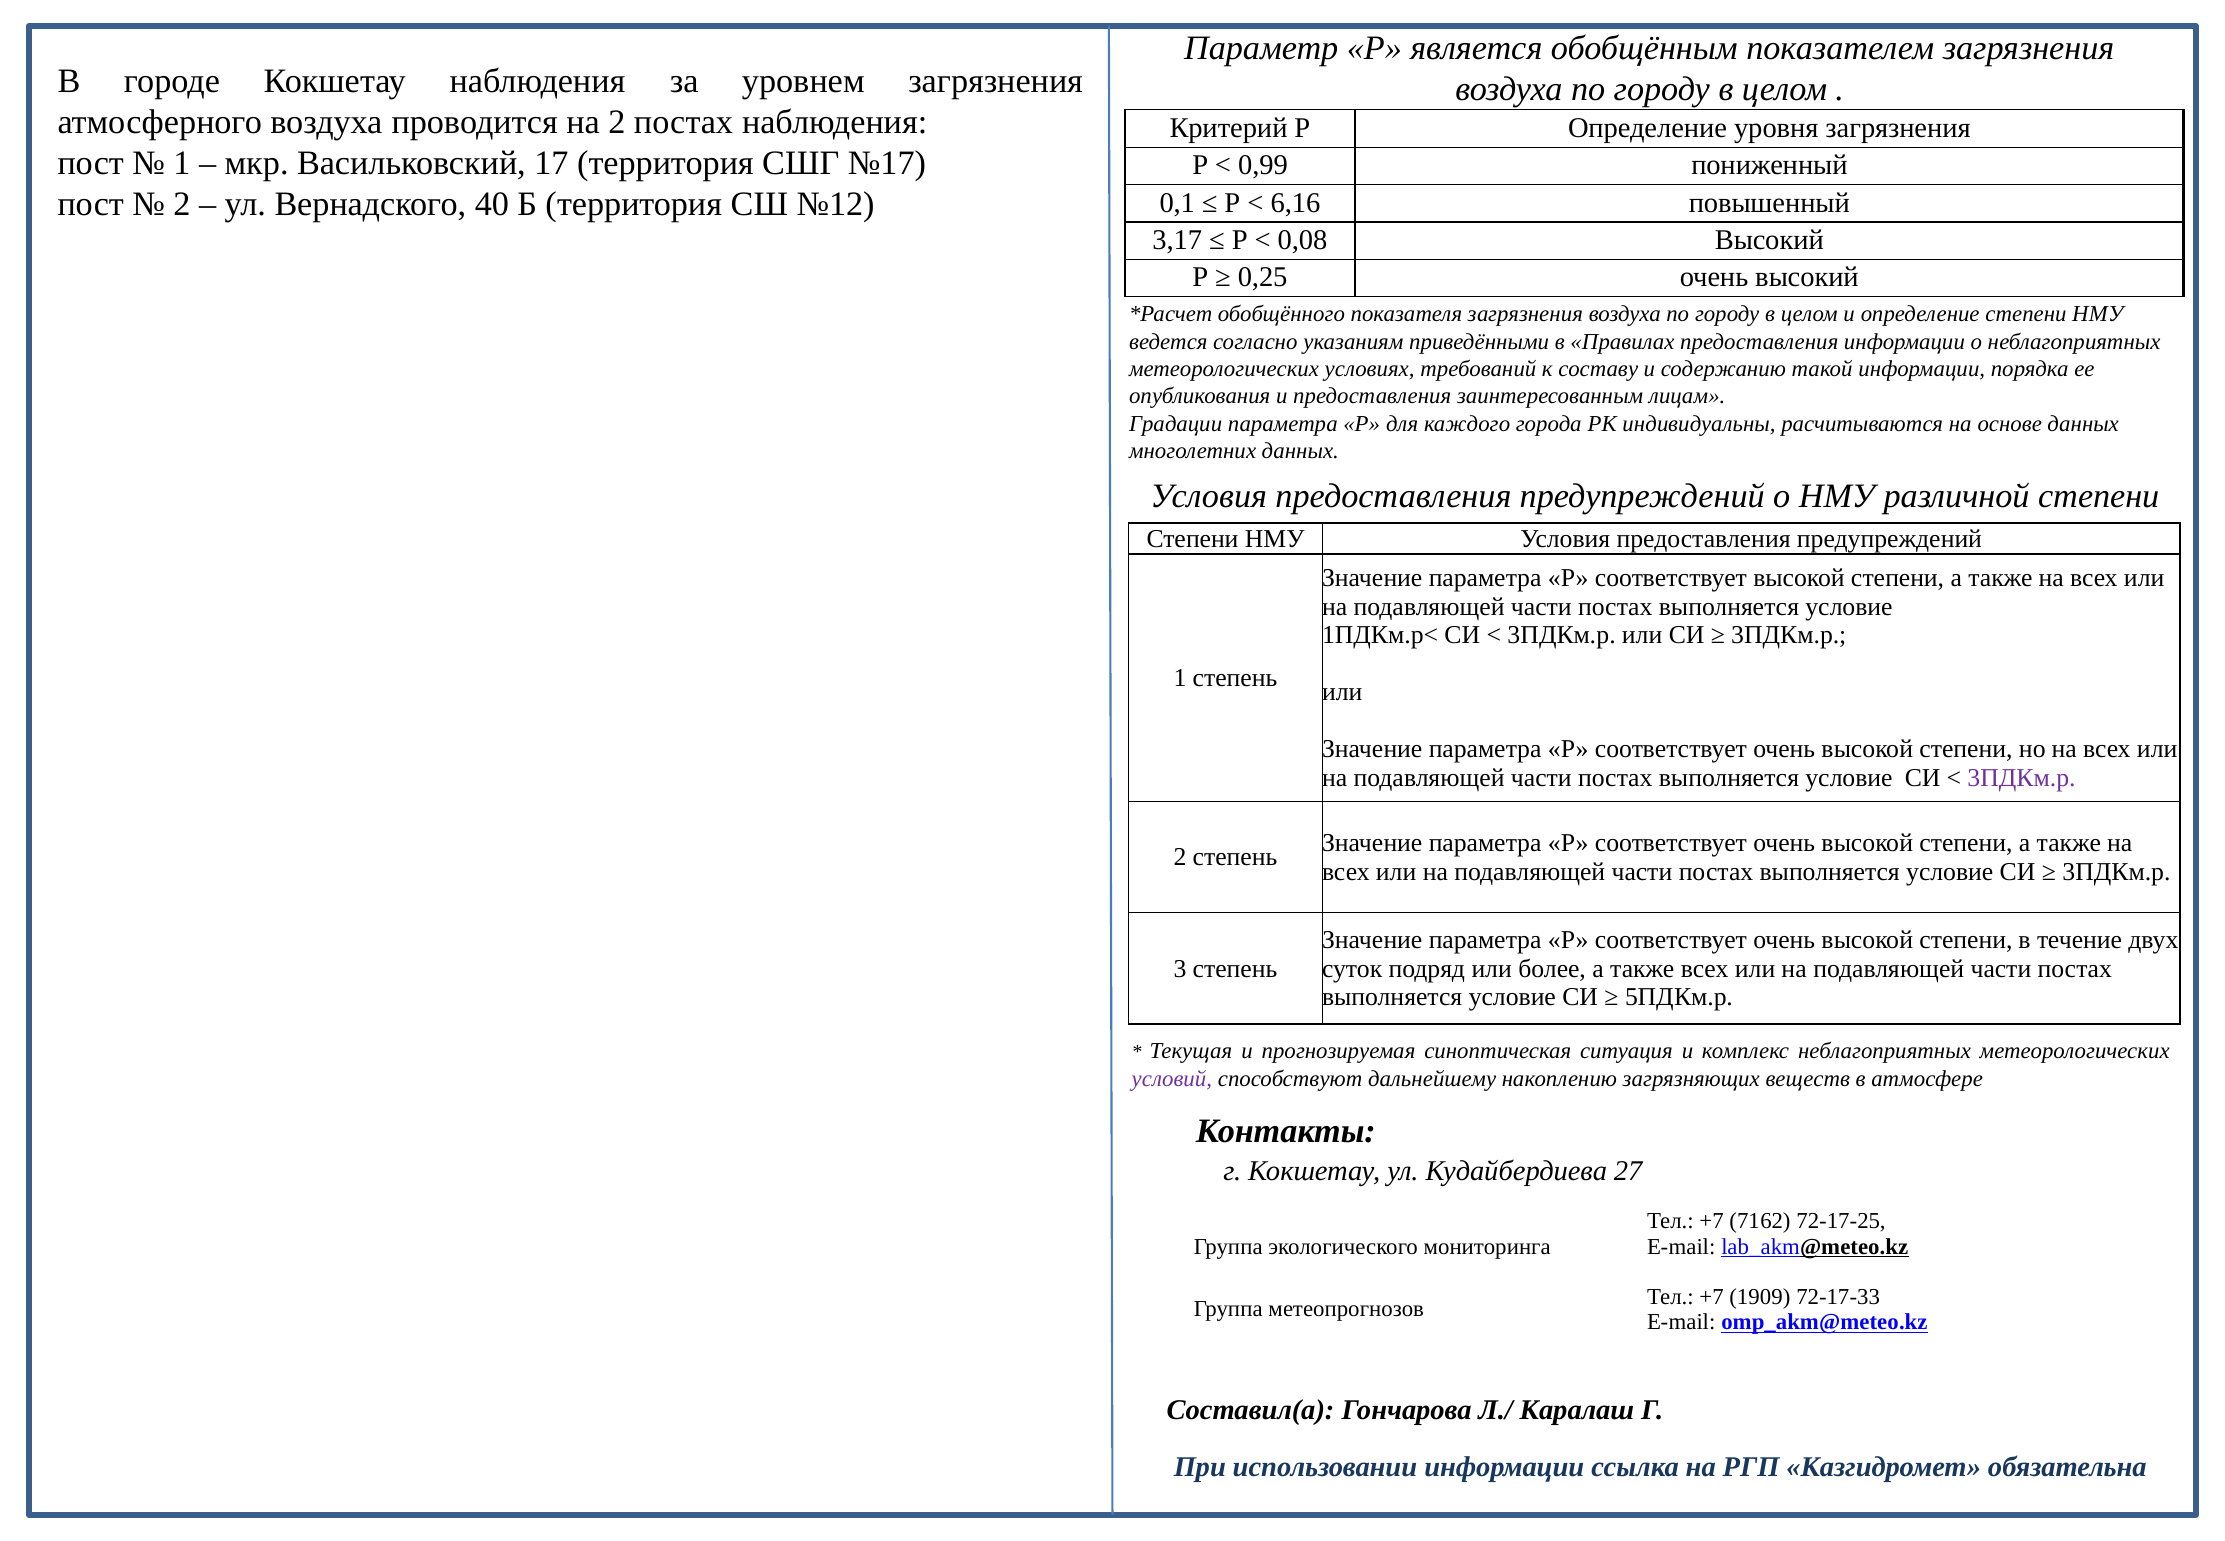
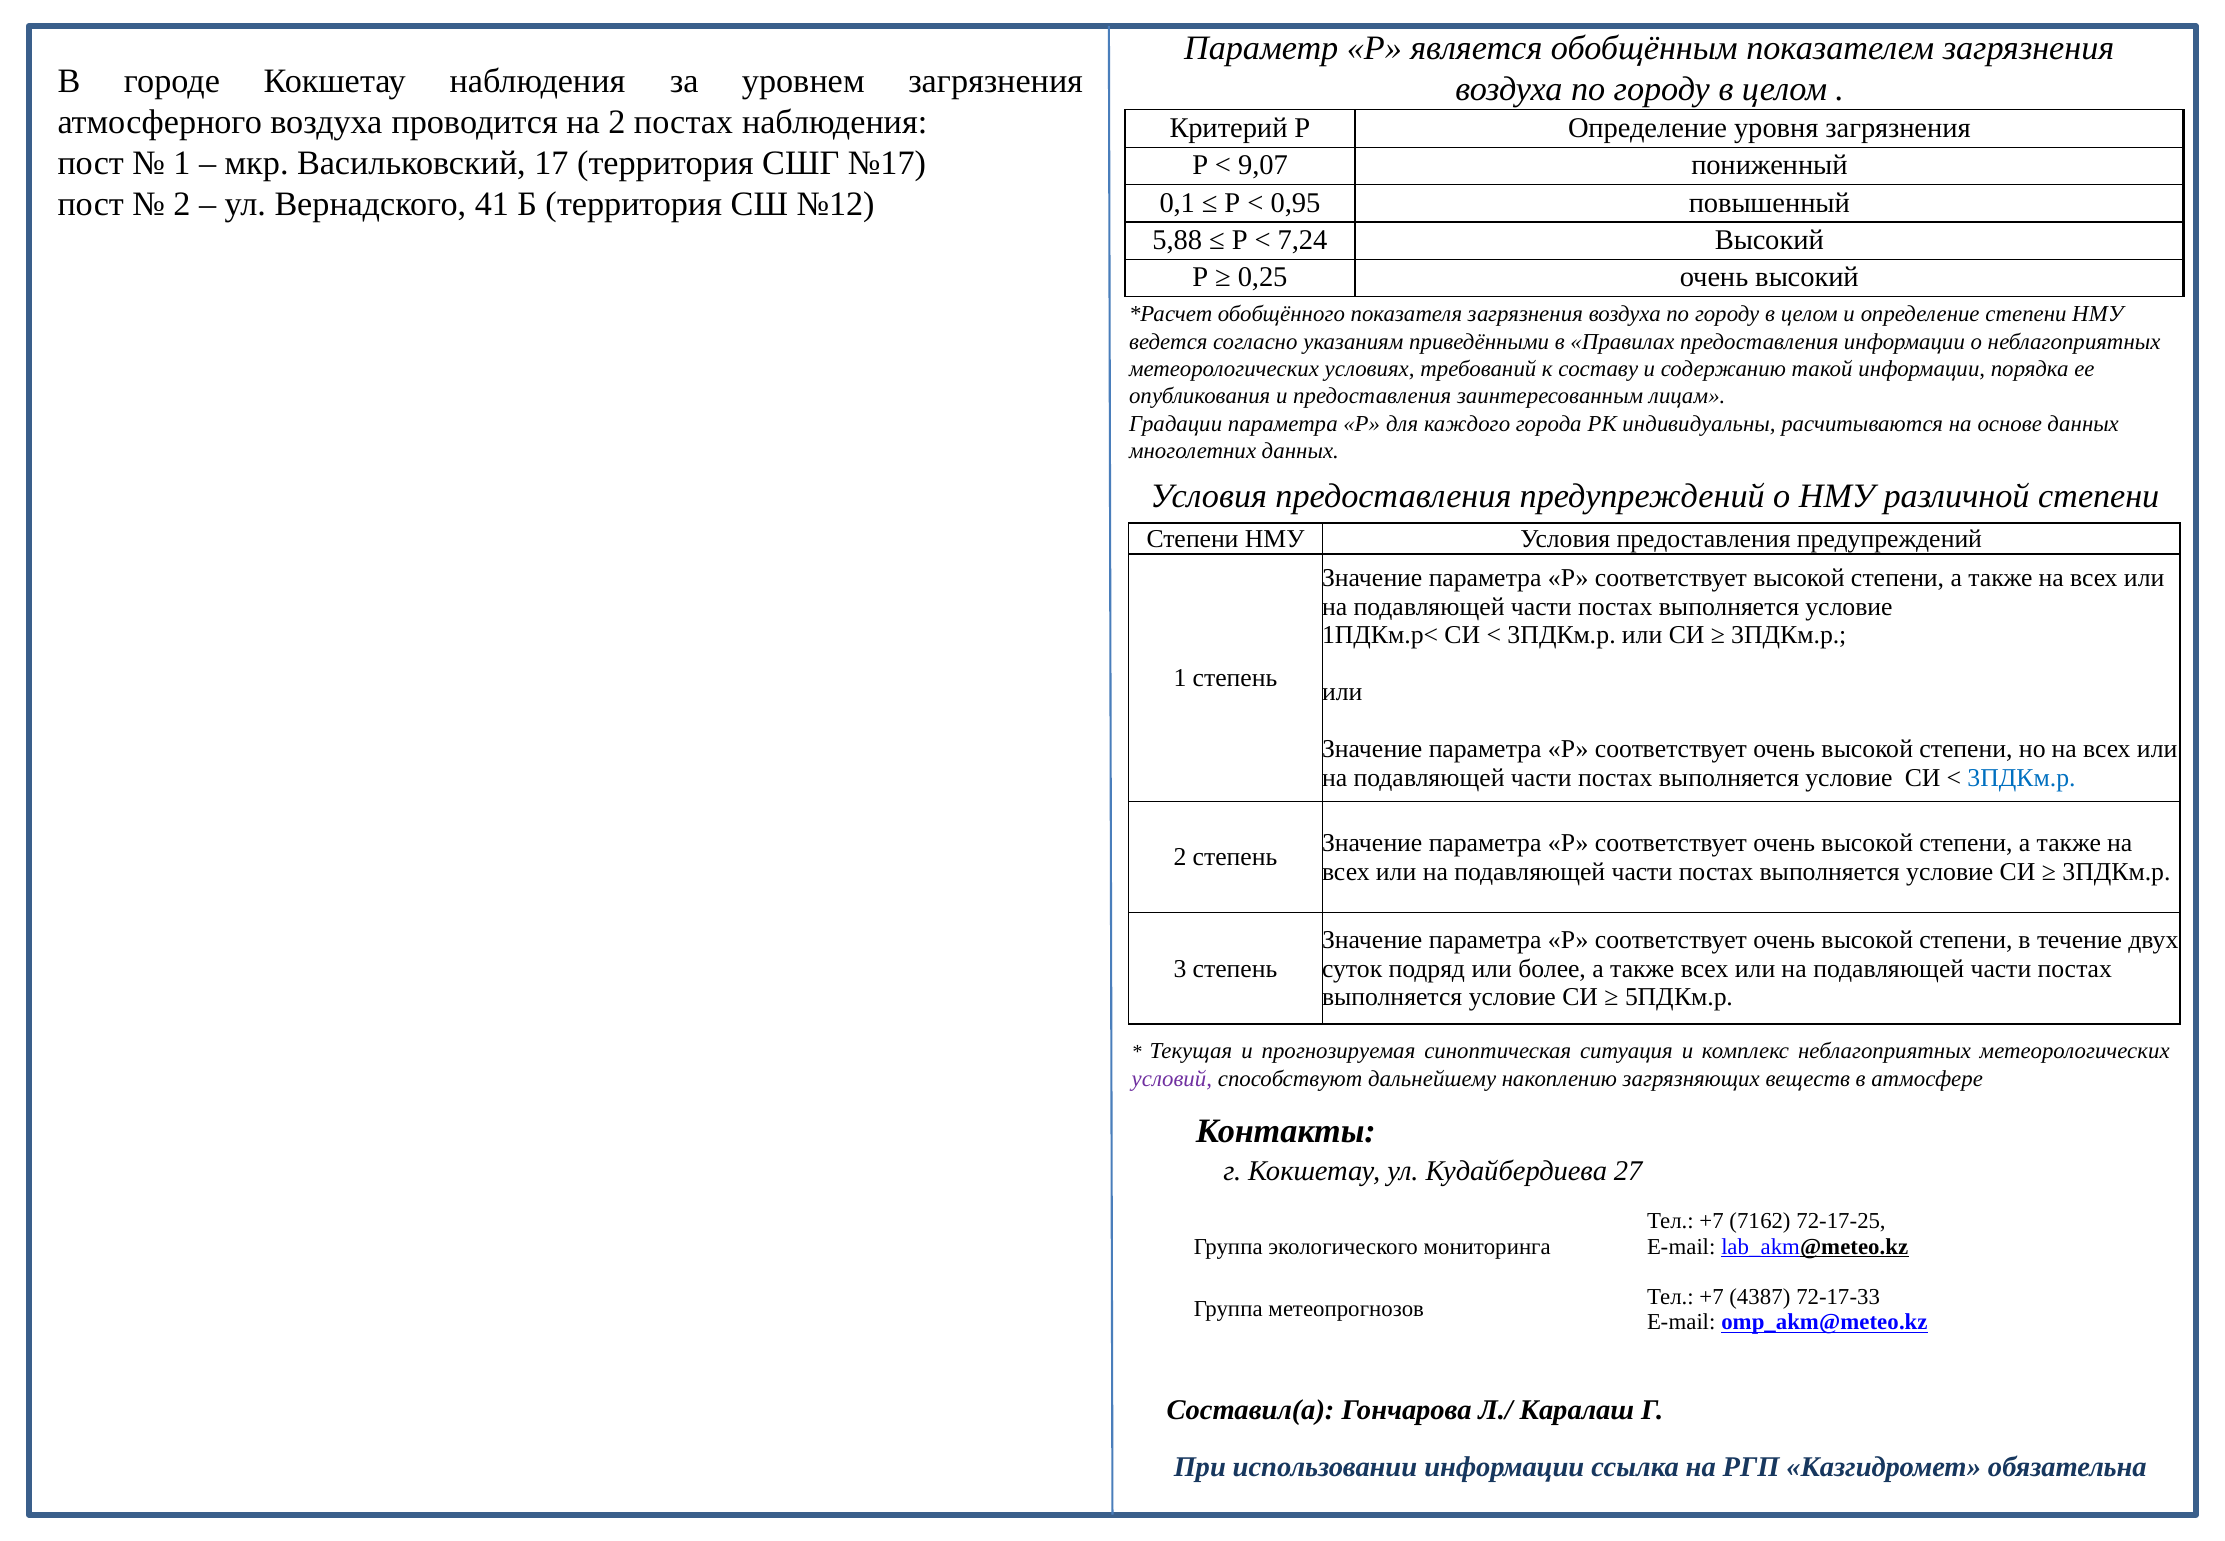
0,99: 0,99 -> 9,07
40: 40 -> 41
6,16: 6,16 -> 0,95
3,17: 3,17 -> 5,88
0,08: 0,08 -> 7,24
3ПДКм.р at (2022, 777) colour: purple -> blue
1909: 1909 -> 4387
